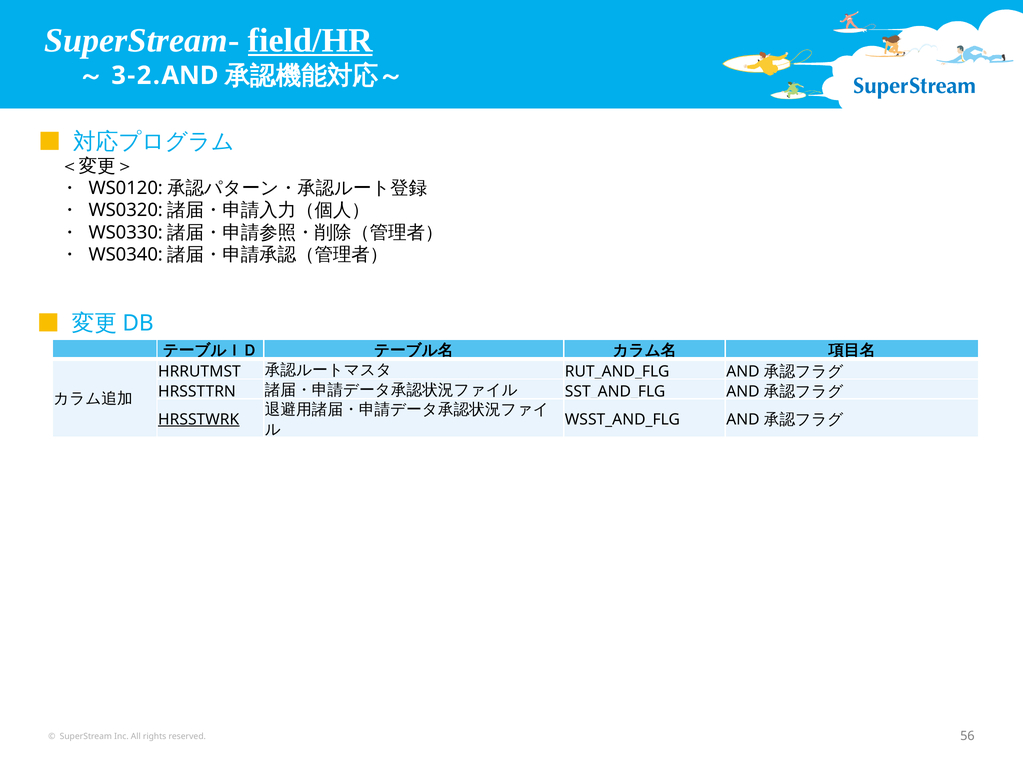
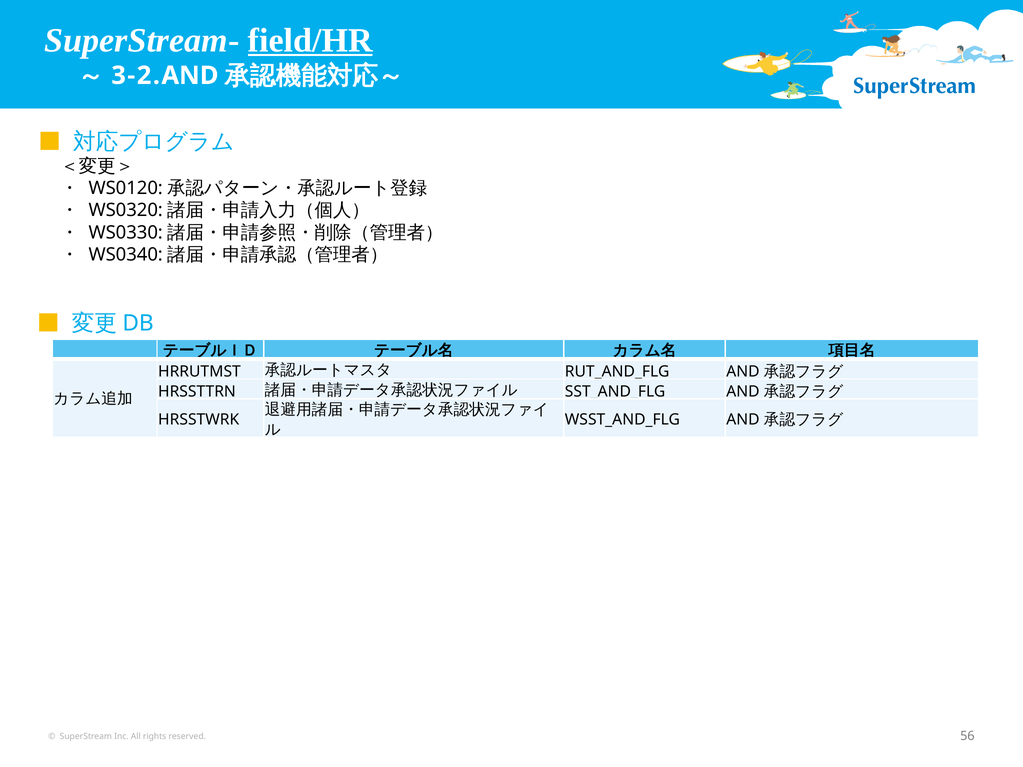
HRSSTWRK underline: present -> none
